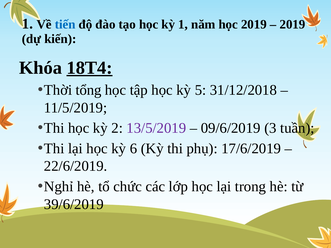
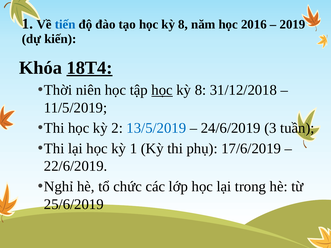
tạo học kỳ 1: 1 -> 8
học 2019: 2019 -> 2016
tổng: tổng -> niên
học at (162, 90) underline: none -> present
5 at (200, 90): 5 -> 8
13/5/2019 colour: purple -> blue
09/6/2019: 09/6/2019 -> 24/6/2019
kỳ 6: 6 -> 1
39/6/2019: 39/6/2019 -> 25/6/2019
